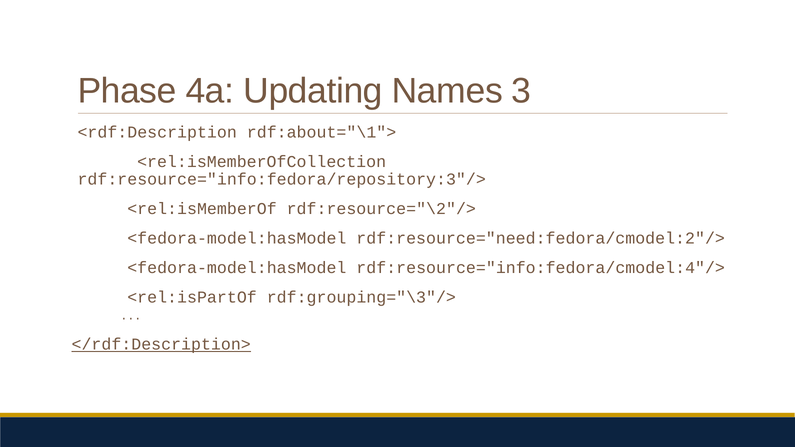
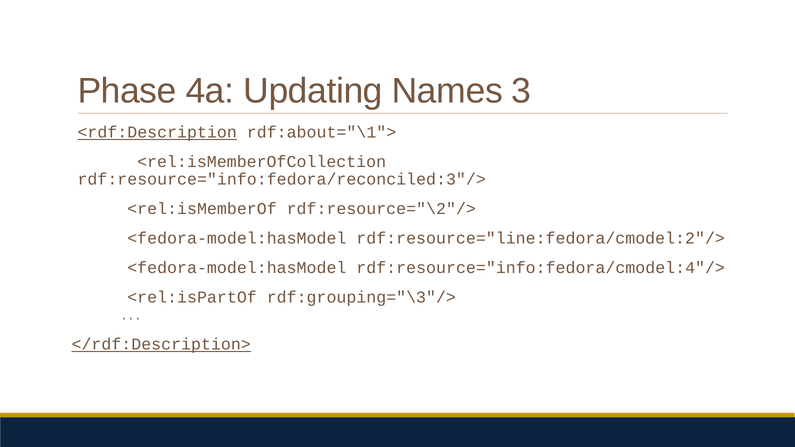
<rdf:Description underline: none -> present
rdf:resource="info:fedora/repository:3"/>: rdf:resource="info:fedora/repository:3"/> -> rdf:resource="info:fedora/reconciled:3"/>
rdf:resource="need:fedora/cmodel:2"/>: rdf:resource="need:fedora/cmodel:2"/> -> rdf:resource="line:fedora/cmodel:2"/>
